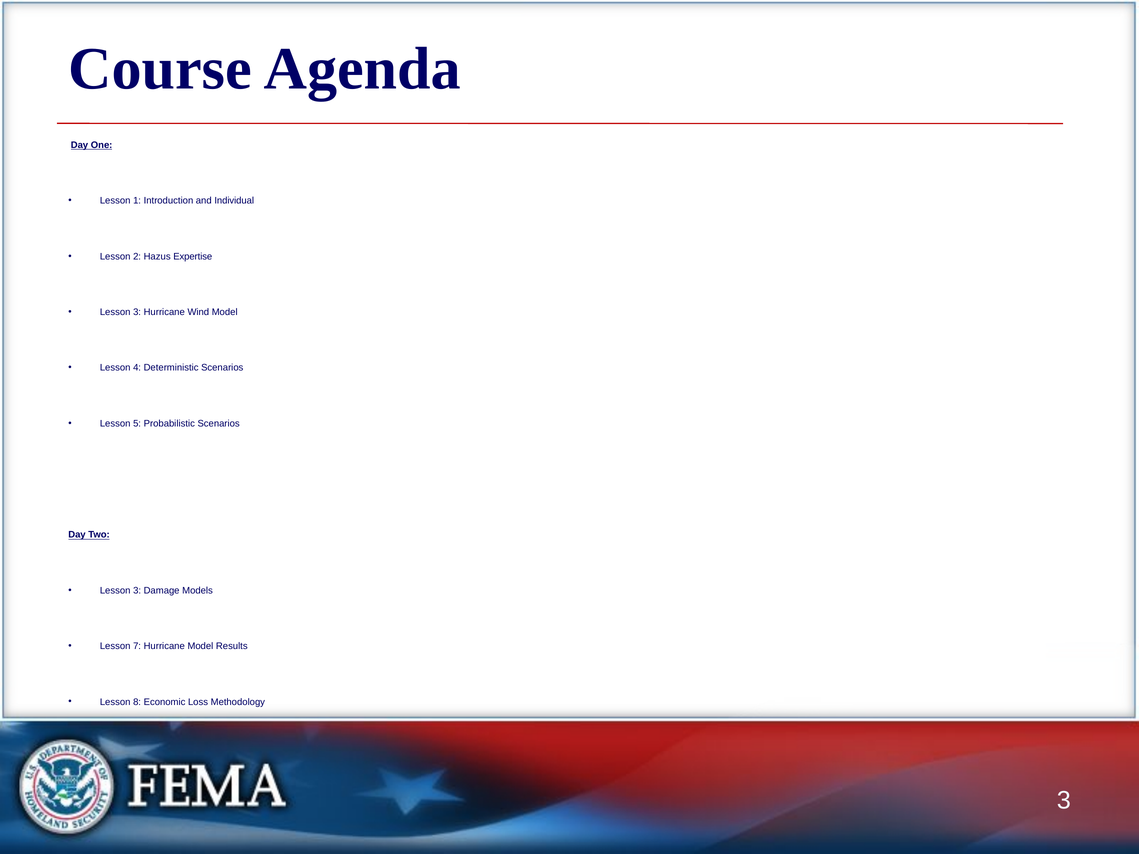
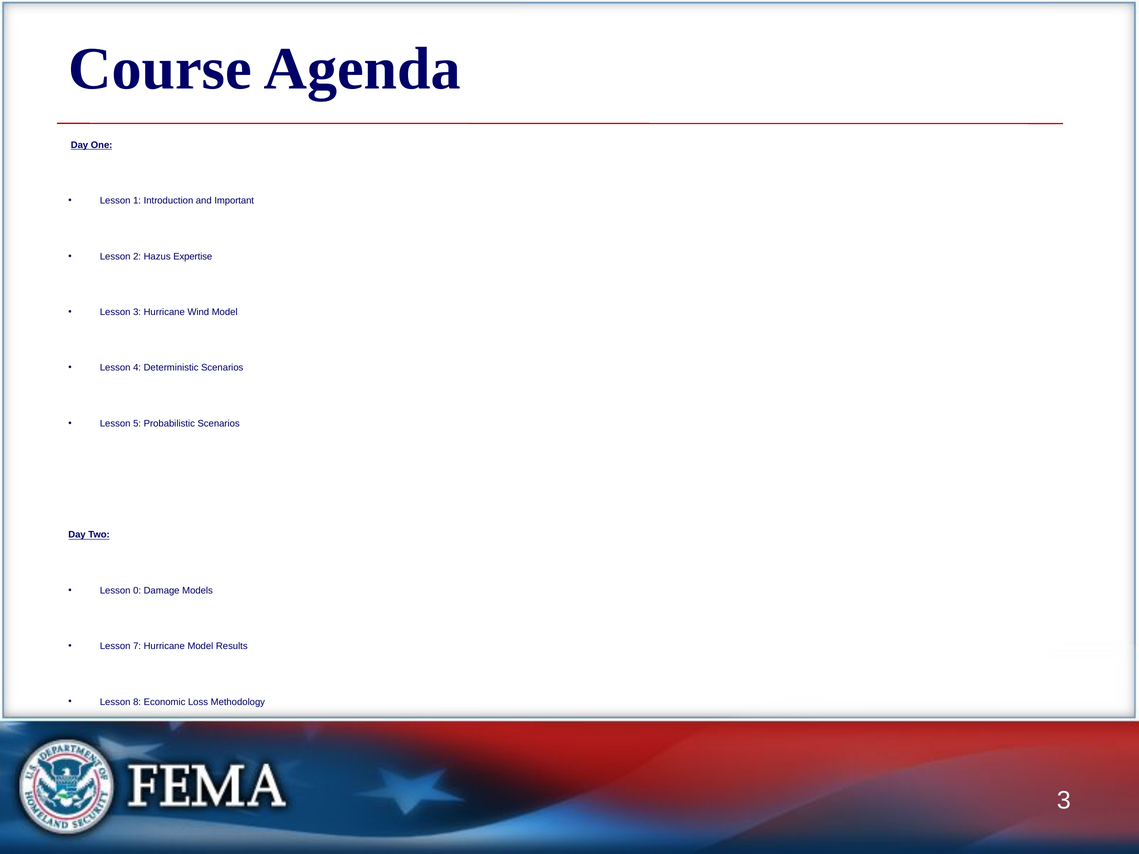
Individual: Individual -> Important
3 at (137, 591): 3 -> 0
